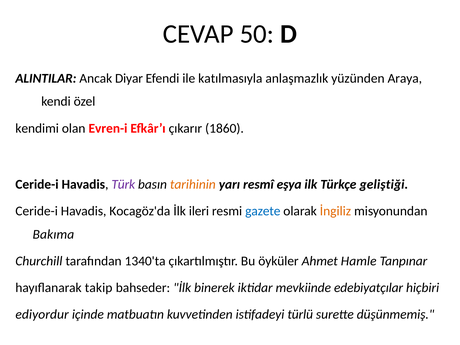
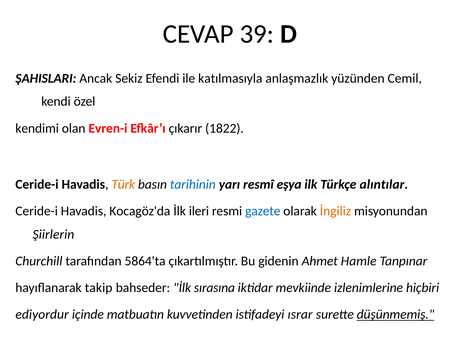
50: 50 -> 39
ALINTILAR: ALINTILAR -> ŞAHISLARI
Diyar: Diyar -> Sekiz
Araya: Araya -> Cemil
1860: 1860 -> 1822
Türk colour: purple -> orange
tarihinin colour: orange -> blue
geliştiği: geliştiği -> alıntılar
Bakıma: Bakıma -> Şiirlerin
1340'ta: 1340'ta -> 5864'ta
öyküler: öyküler -> gidenin
binerek: binerek -> sırasına
edebiyatçılar: edebiyatçılar -> izlenimlerine
türlü: türlü -> ısrar
düşünmemiş underline: none -> present
